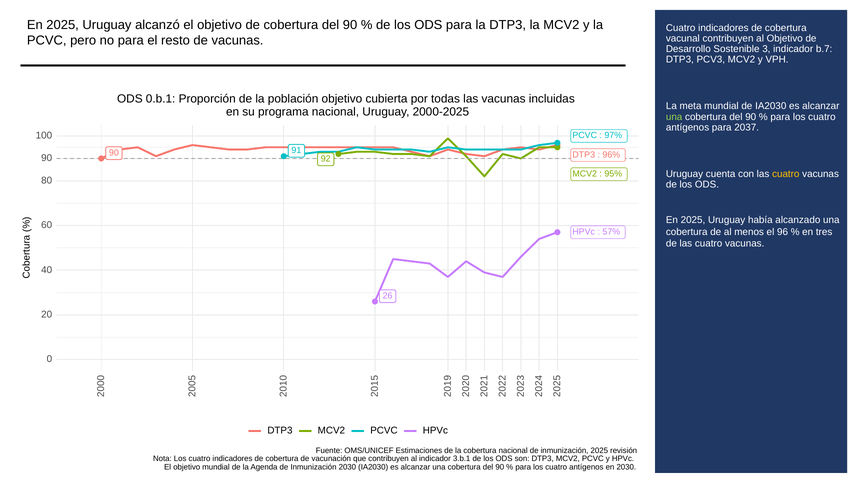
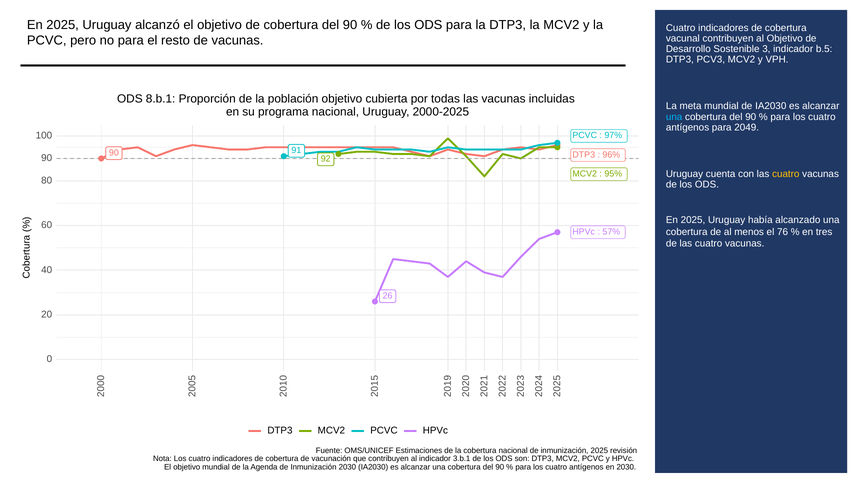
b.7: b.7 -> b.5
0.b.1: 0.b.1 -> 8.b.1
una at (674, 117) colour: light green -> light blue
2037: 2037 -> 2049
96: 96 -> 76
